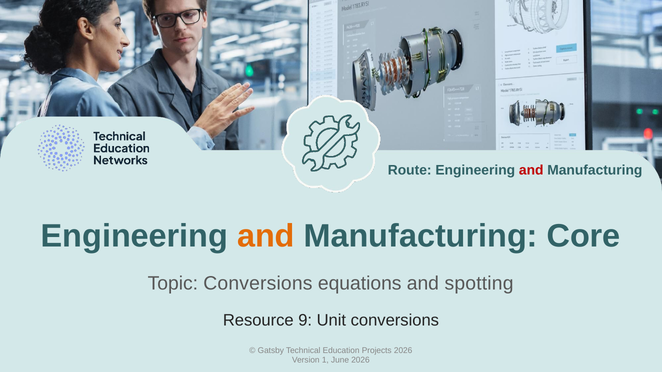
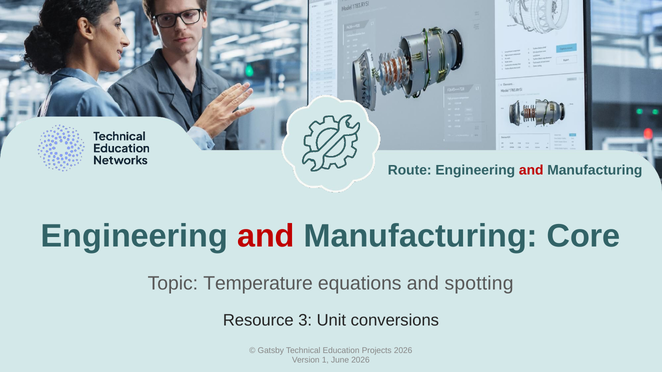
and at (266, 236) colour: orange -> red
Topic Conversions: Conversions -> Temperature
9: 9 -> 3
